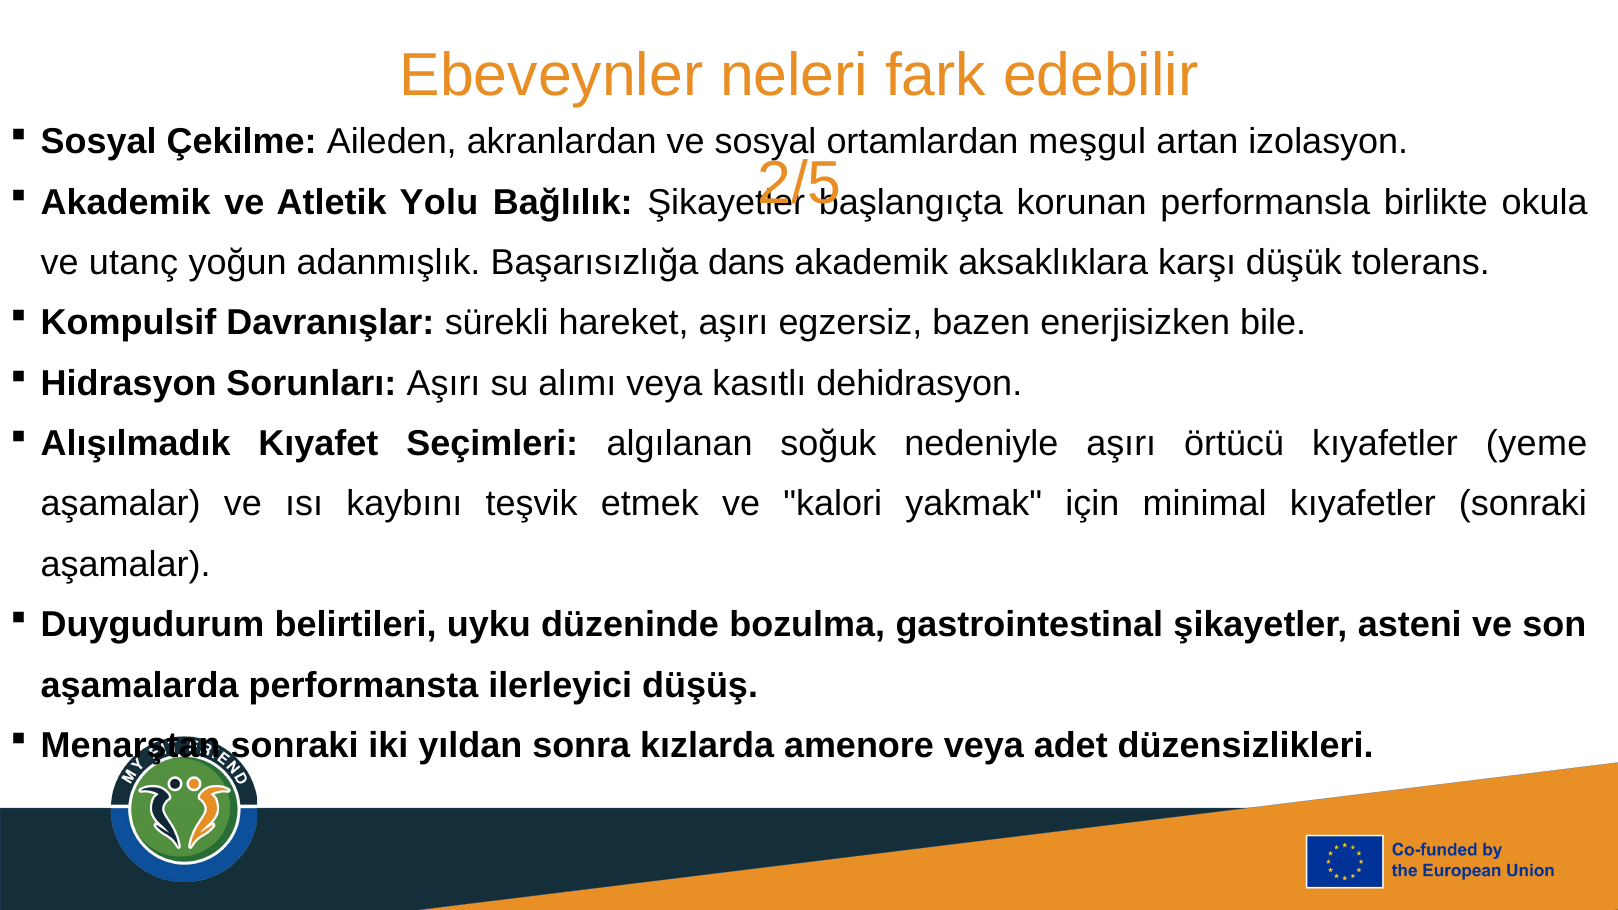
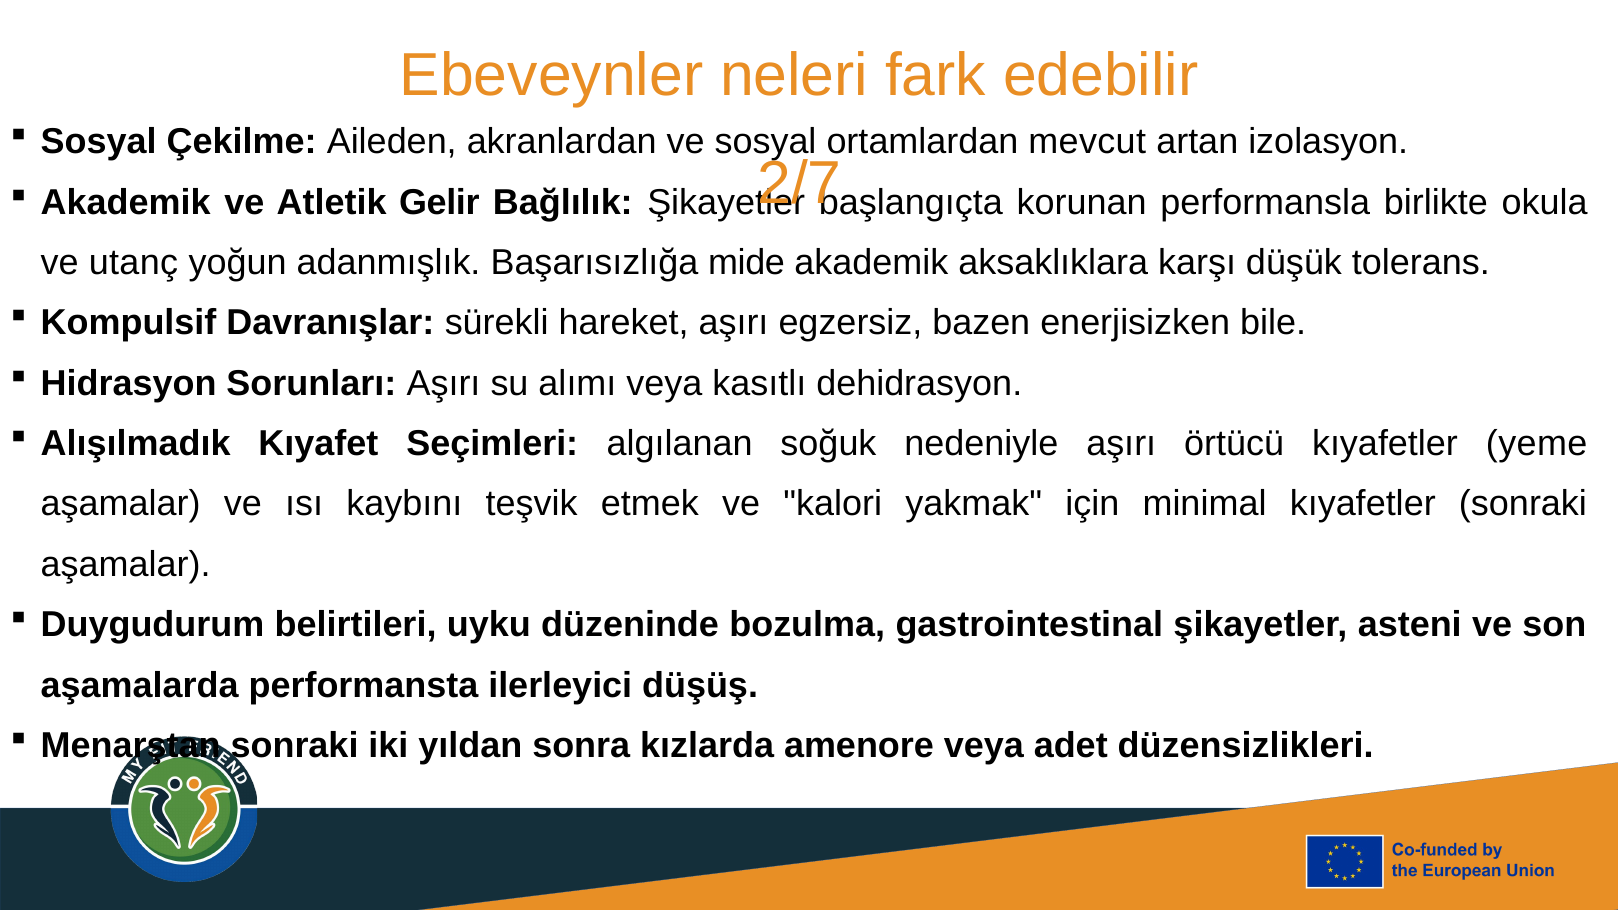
meşgul: meşgul -> mevcut
2/5: 2/5 -> 2/7
Yolu: Yolu -> Gelir
dans: dans -> mide
